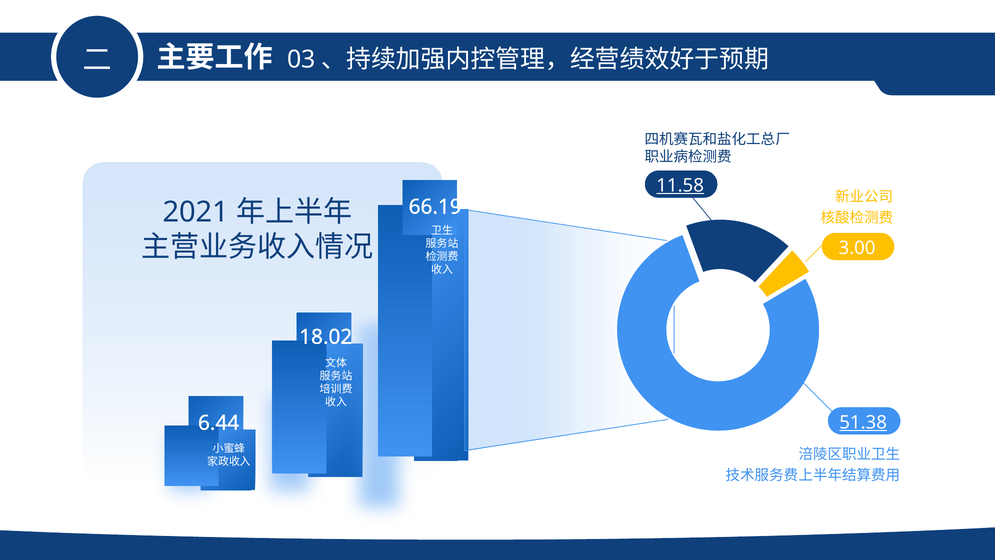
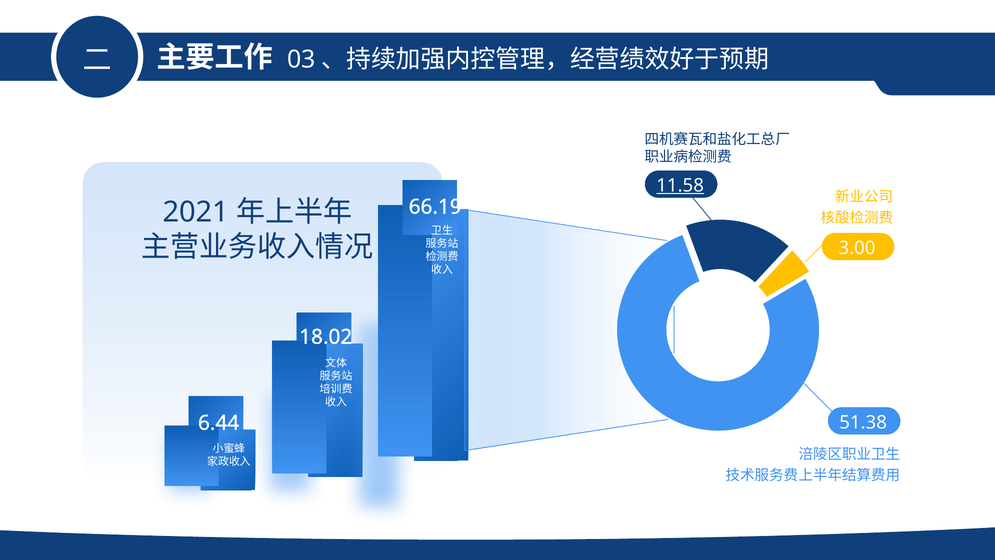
51.38 underline: present -> none
